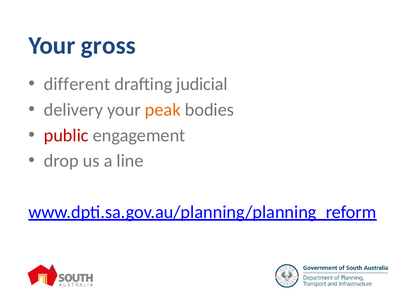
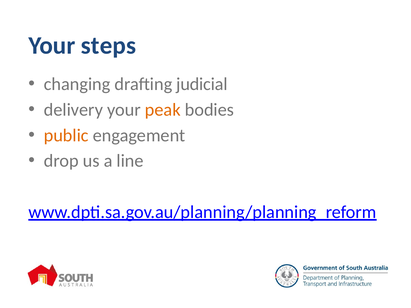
gross: gross -> steps
different: different -> changing
public colour: red -> orange
